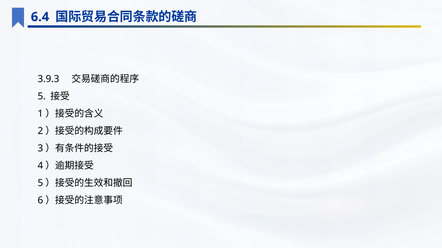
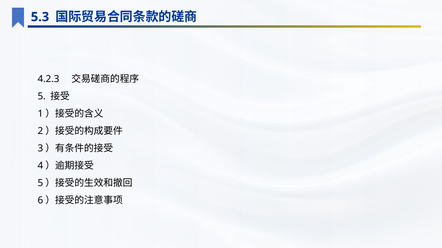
6.4: 6.4 -> 5.3
3.9.3: 3.9.3 -> 4.2.3
